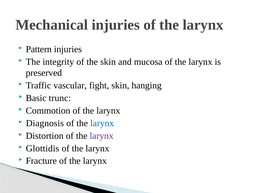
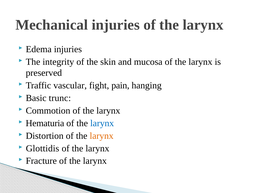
Pattern: Pattern -> Edema
fight skin: skin -> pain
Diagnosis: Diagnosis -> Hematuria
larynx at (102, 136) colour: purple -> orange
